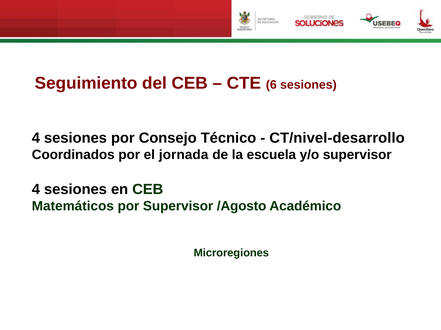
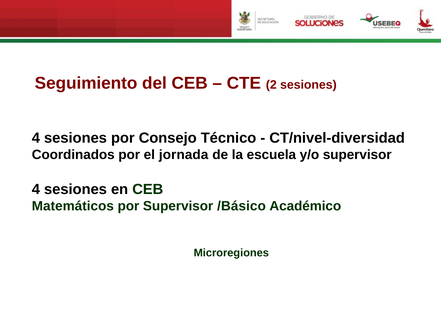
6: 6 -> 2
CT/nivel-desarrollo: CT/nivel-desarrollo -> CT/nivel-diversidad
/Agosto: /Agosto -> /Básico
